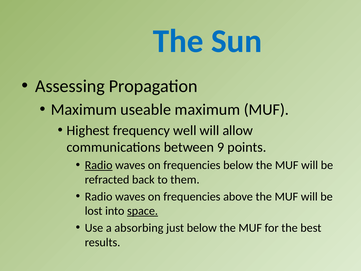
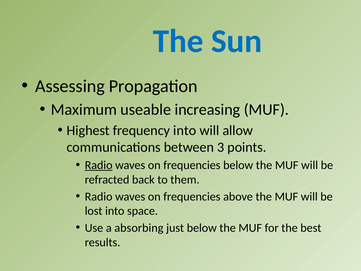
useable maximum: maximum -> increasing
frequency well: well -> into
9: 9 -> 3
space underline: present -> none
